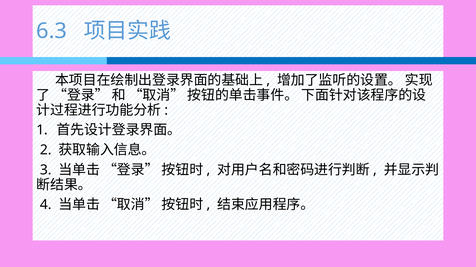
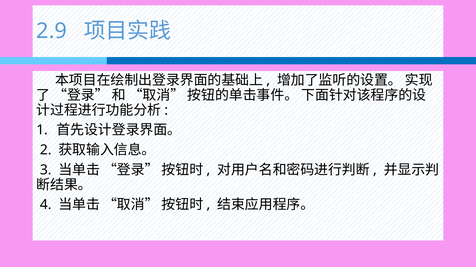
6.3: 6.3 -> 2.9
